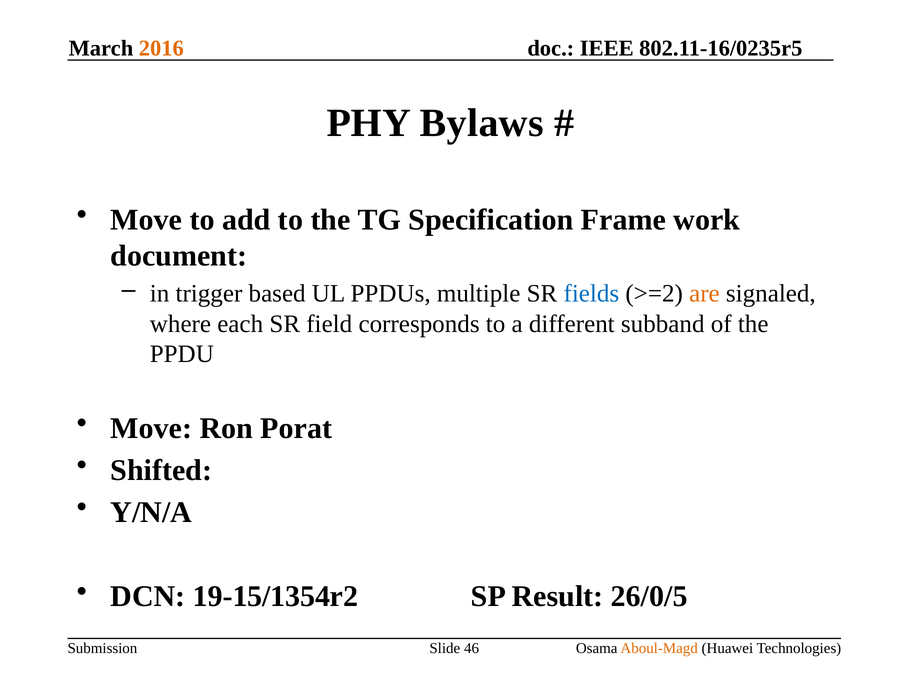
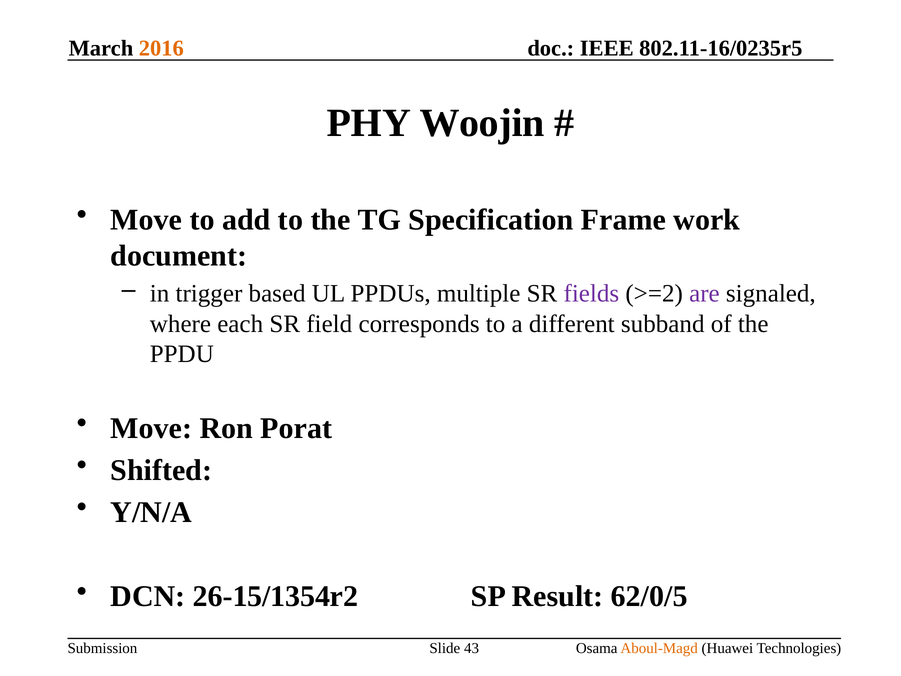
Bylaws: Bylaws -> Woojin
fields colour: blue -> purple
are colour: orange -> purple
19-15/1354r2: 19-15/1354r2 -> 26-15/1354r2
26/0/5: 26/0/5 -> 62/0/5
46: 46 -> 43
